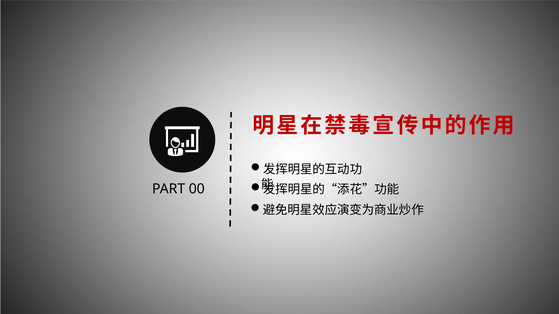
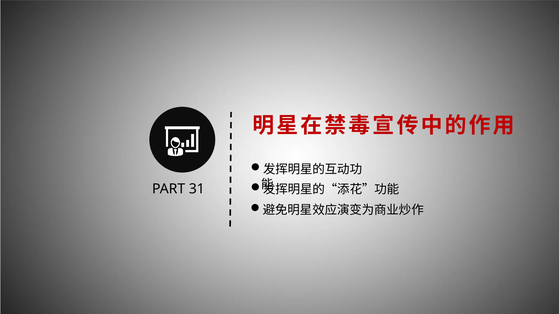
00: 00 -> 31
